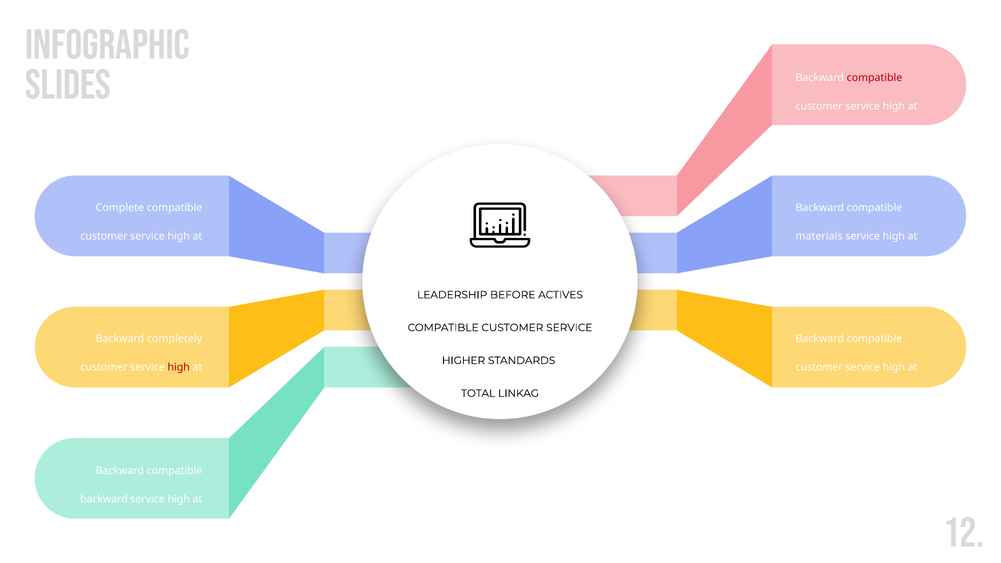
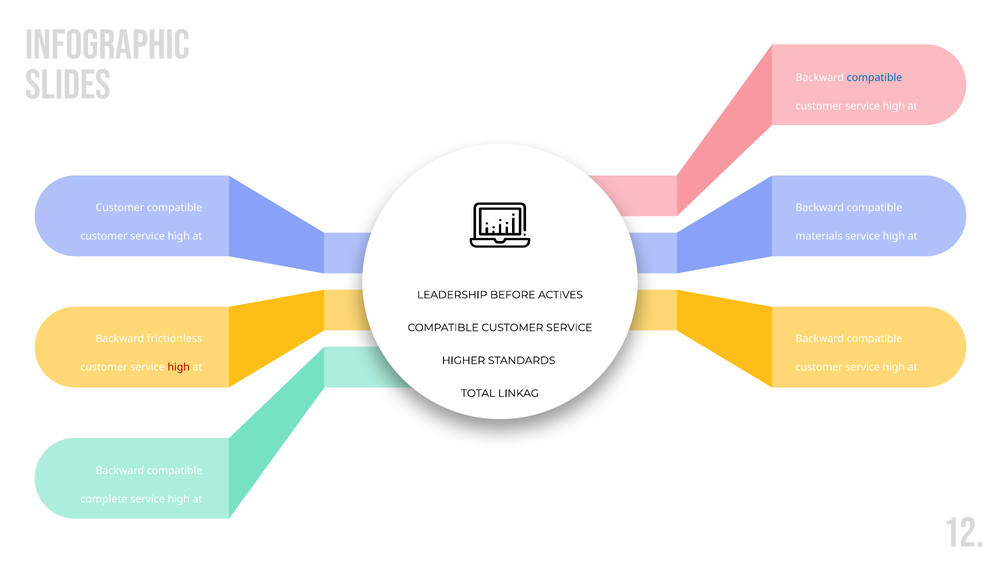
compatible at (874, 78) colour: red -> blue
Complete at (120, 208): Complete -> Customer
completely: completely -> frictionless
backward at (104, 499): backward -> complete
